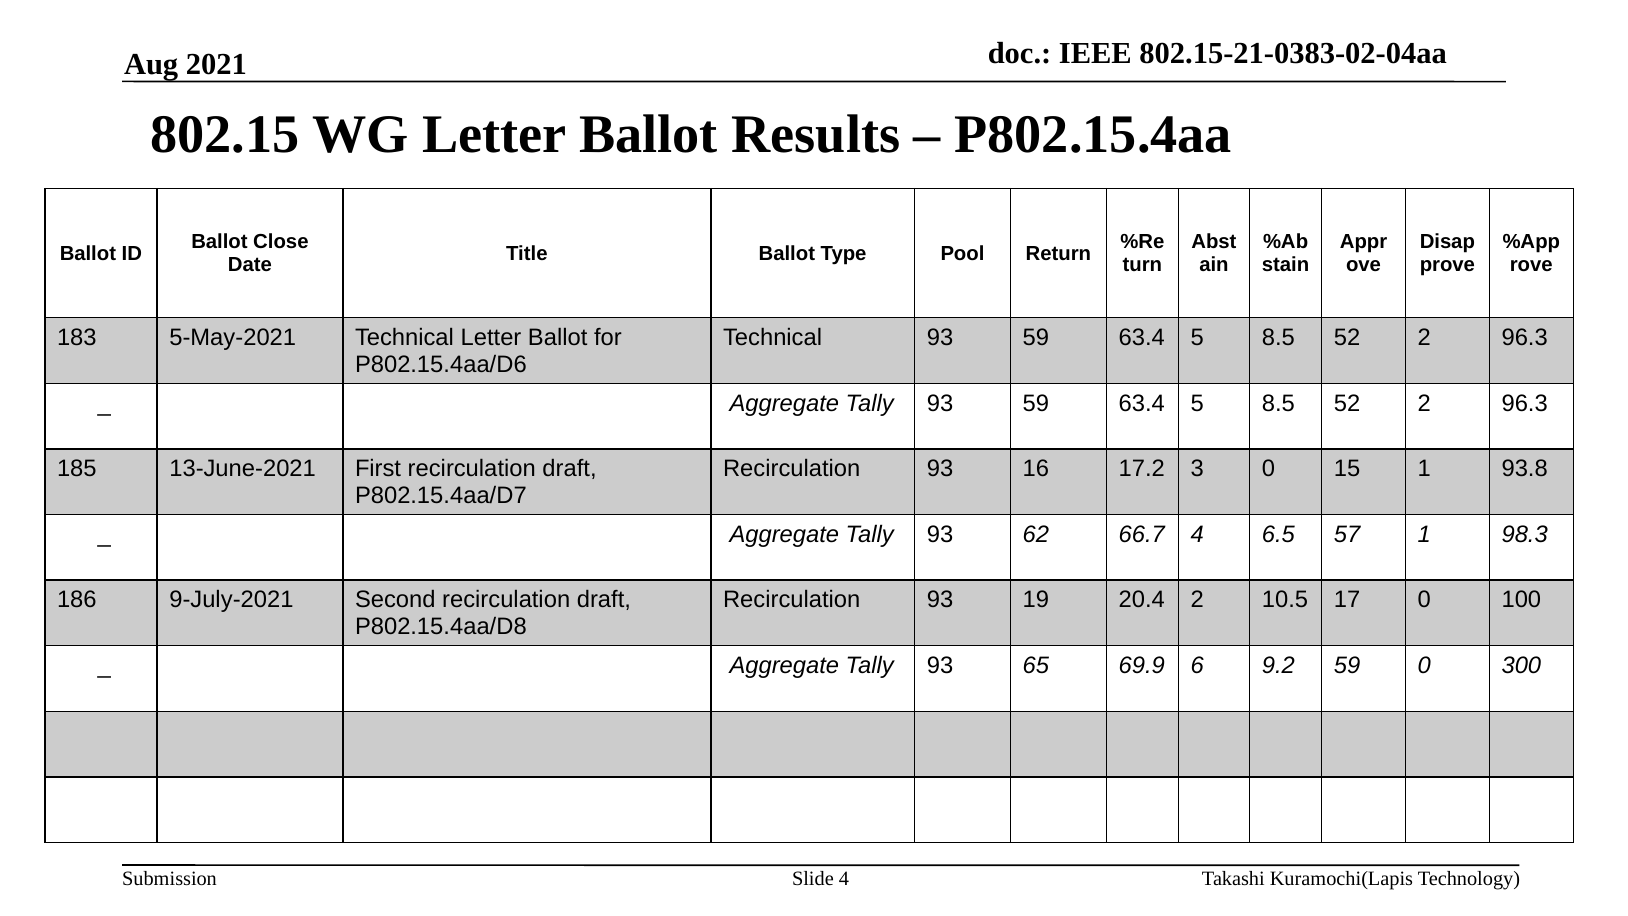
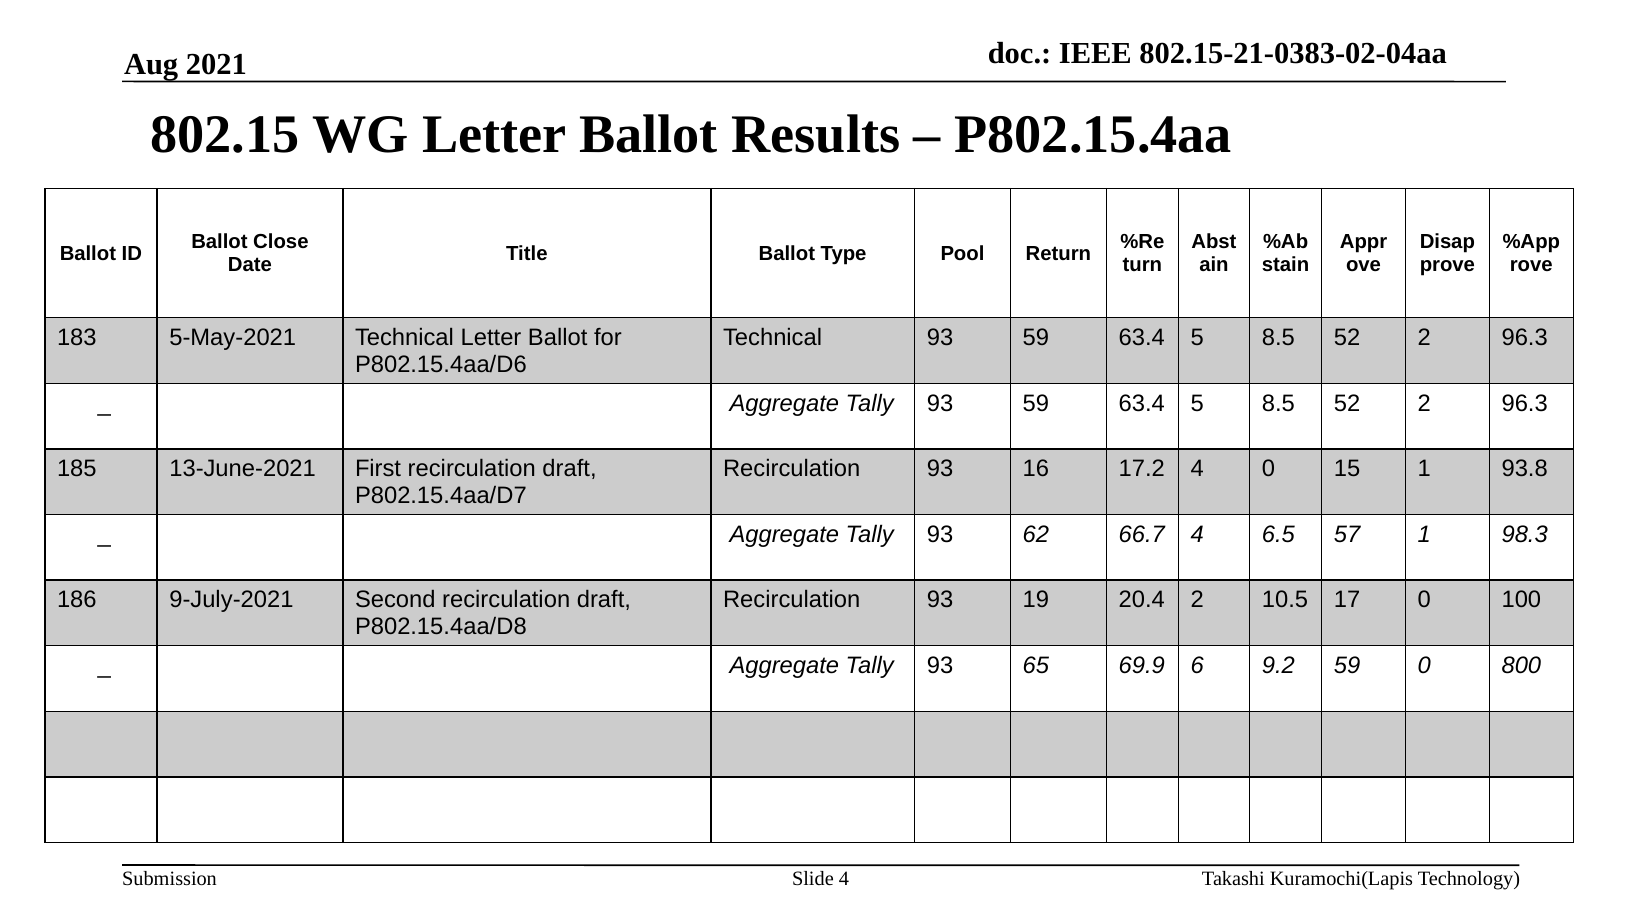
17.2 3: 3 -> 4
300: 300 -> 800
